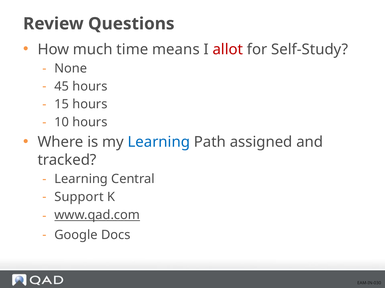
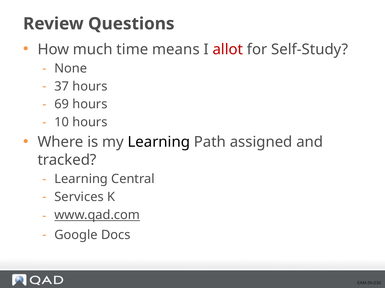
45: 45 -> 37
15: 15 -> 69
Learning at (159, 142) colour: blue -> black
Support: Support -> Services
